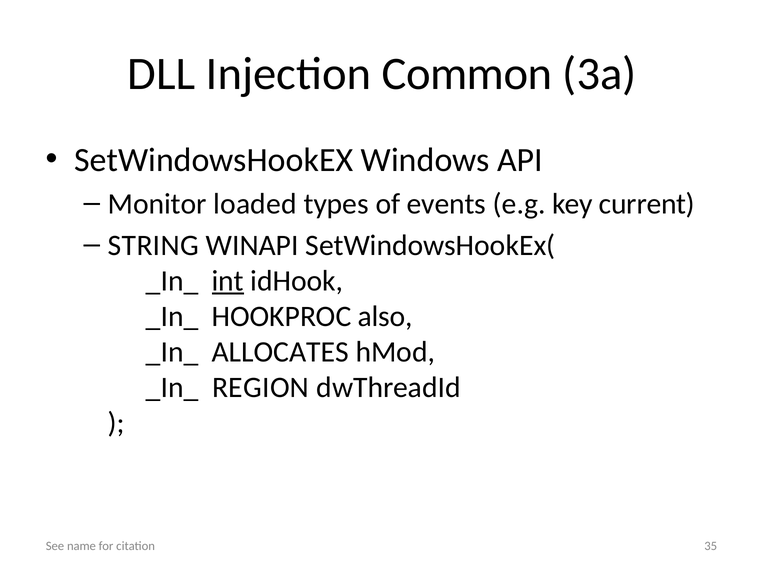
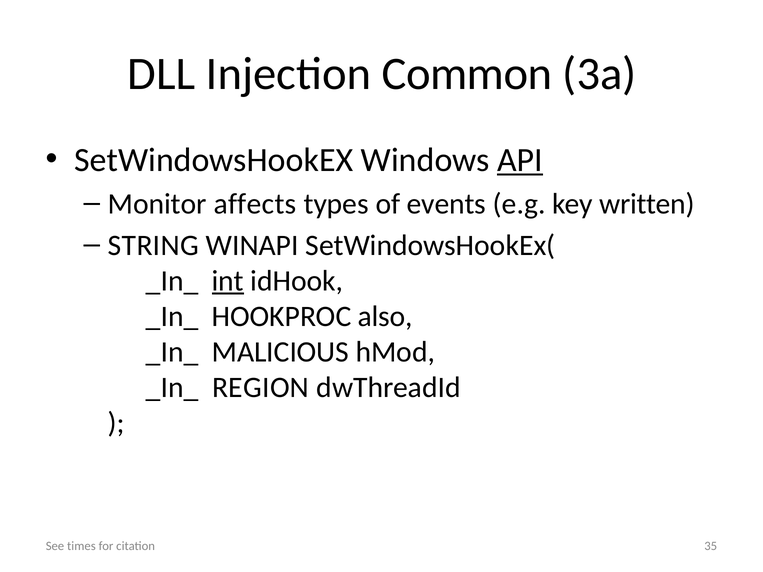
API underline: none -> present
loaded: loaded -> affects
current: current -> written
ALLOCATES: ALLOCATES -> MALICIOUS
name: name -> times
